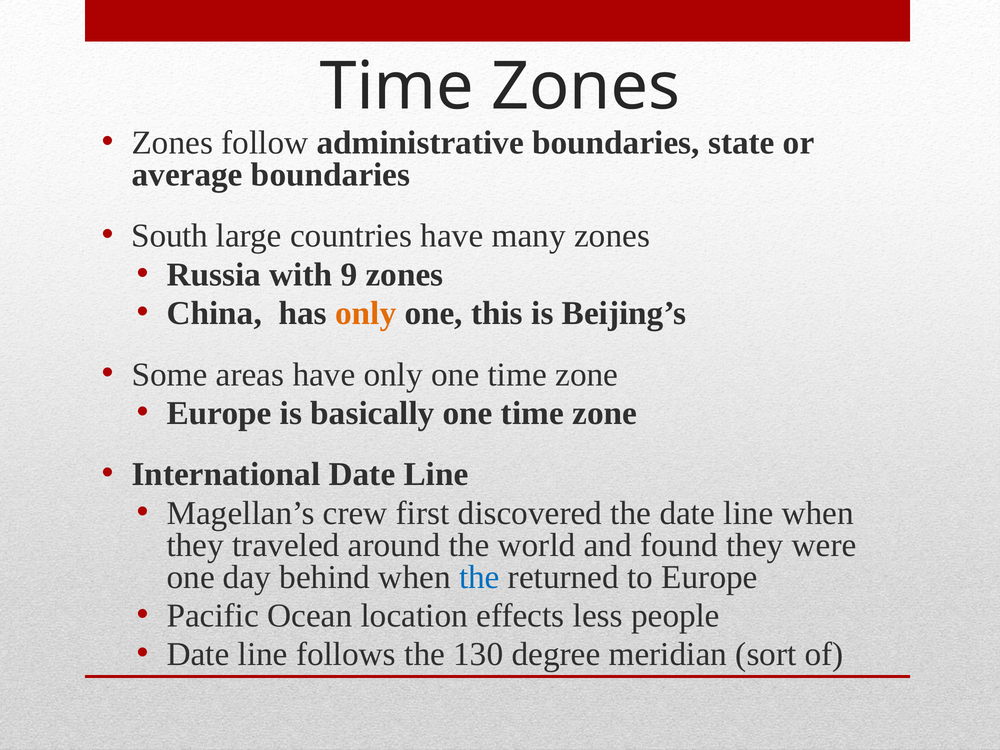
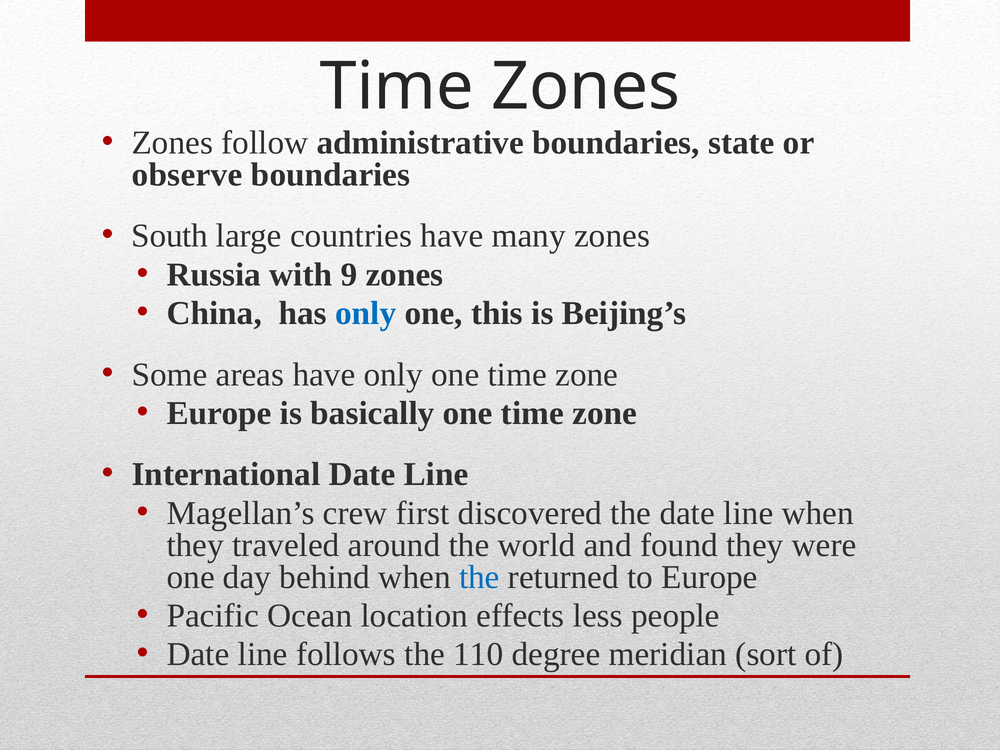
average: average -> observe
only at (366, 313) colour: orange -> blue
130: 130 -> 110
